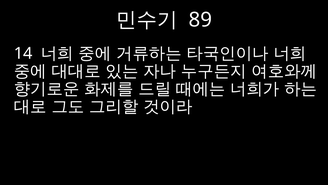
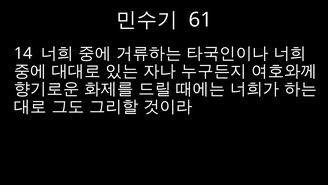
89: 89 -> 61
